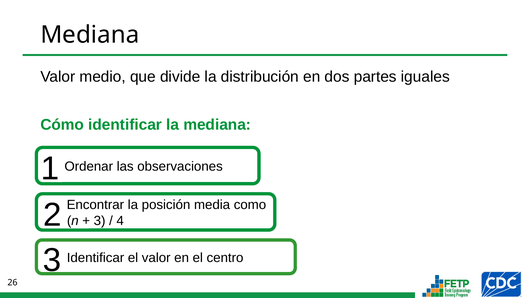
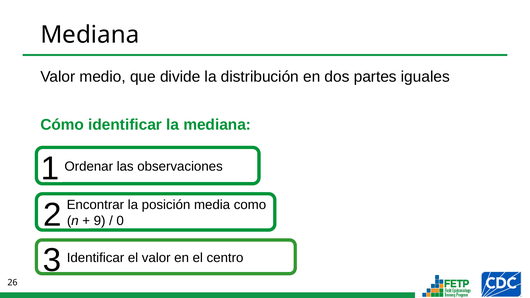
3 at (100, 221): 3 -> 9
4: 4 -> 0
